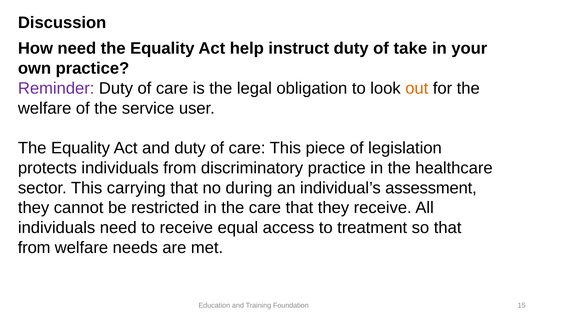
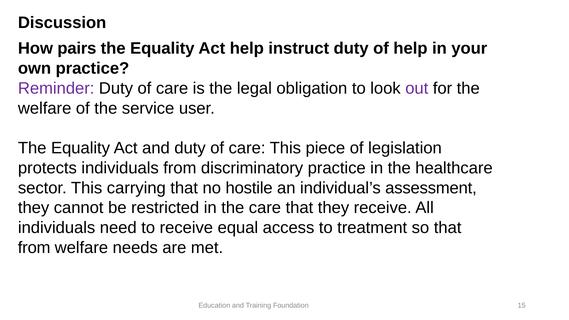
How need: need -> pairs
of take: take -> help
out colour: orange -> purple
during: during -> hostile
